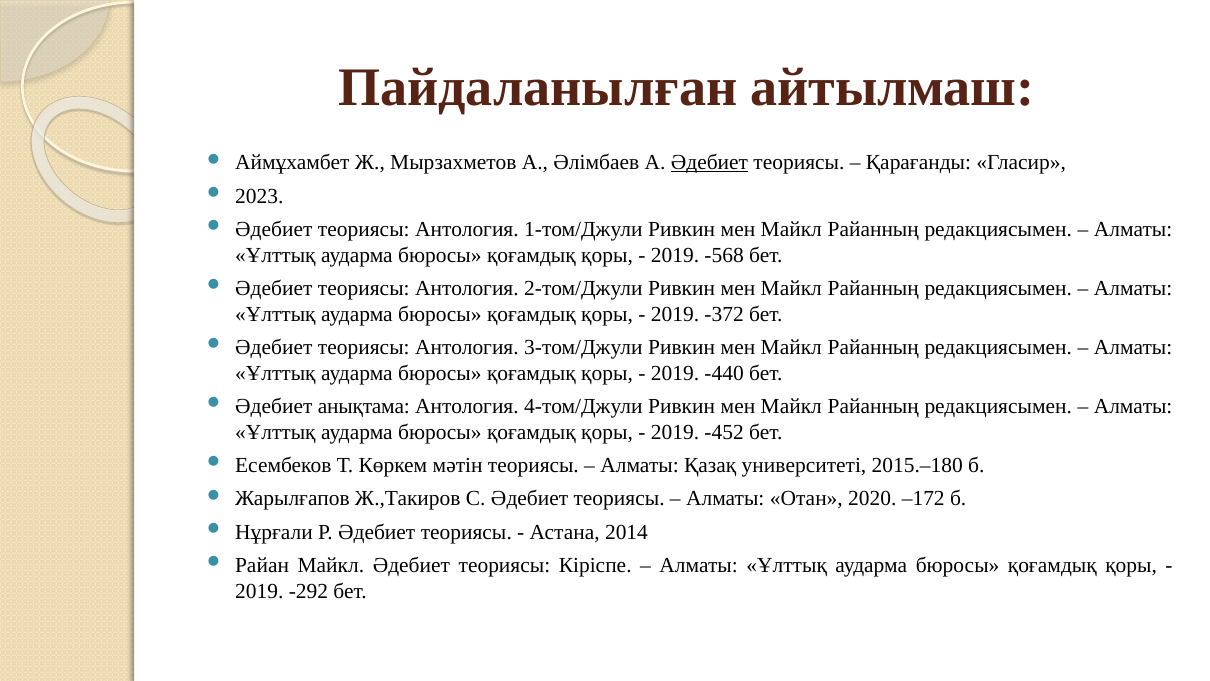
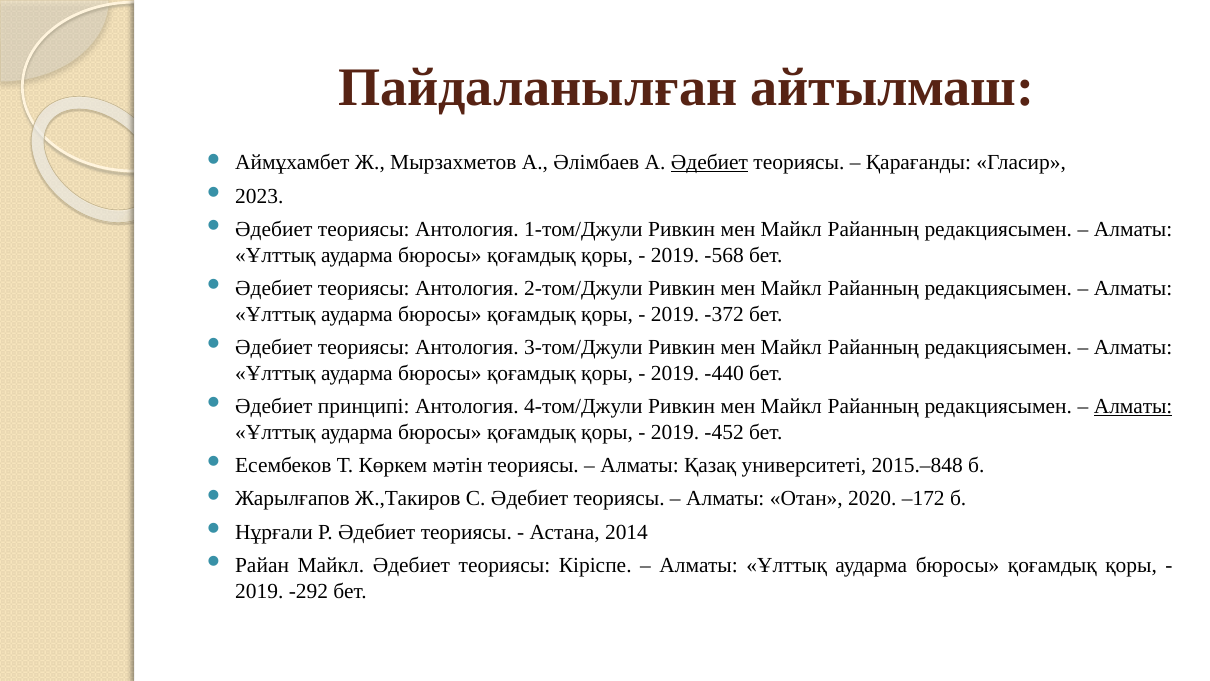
анықтама: анықтама -> принципі
Алматы at (1133, 406) underline: none -> present
2015.–180: 2015.–180 -> 2015.–848
